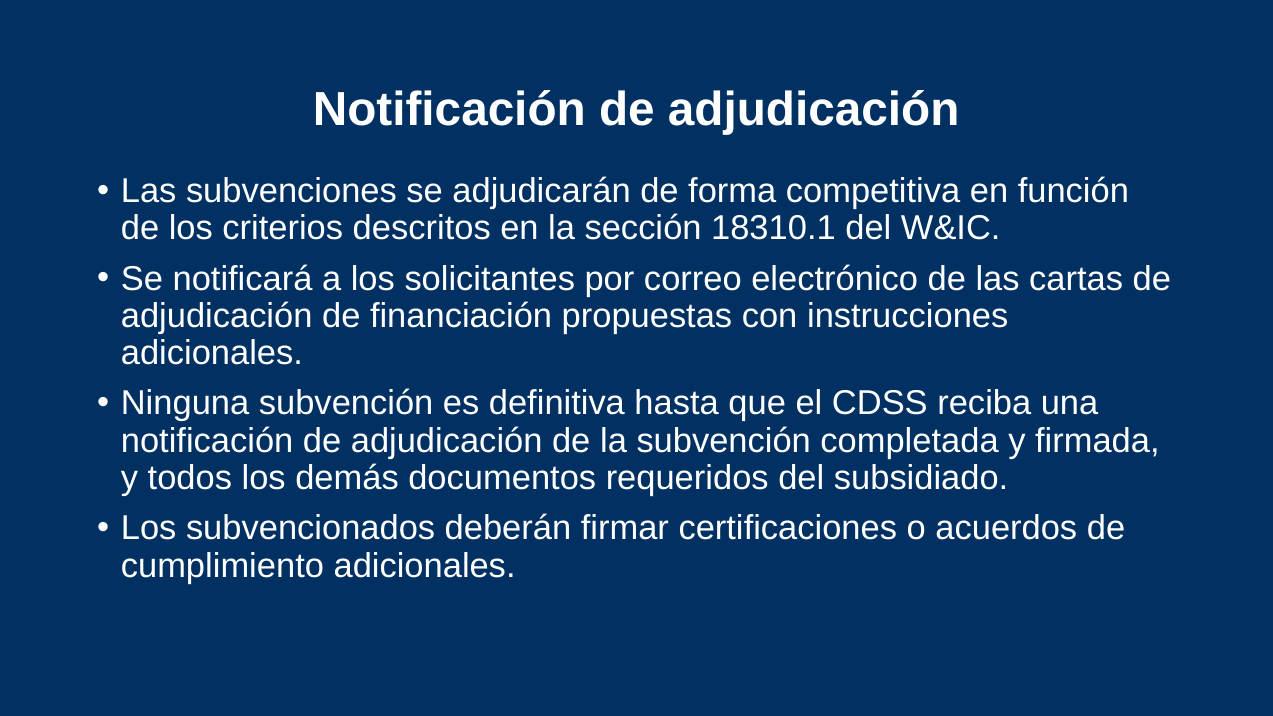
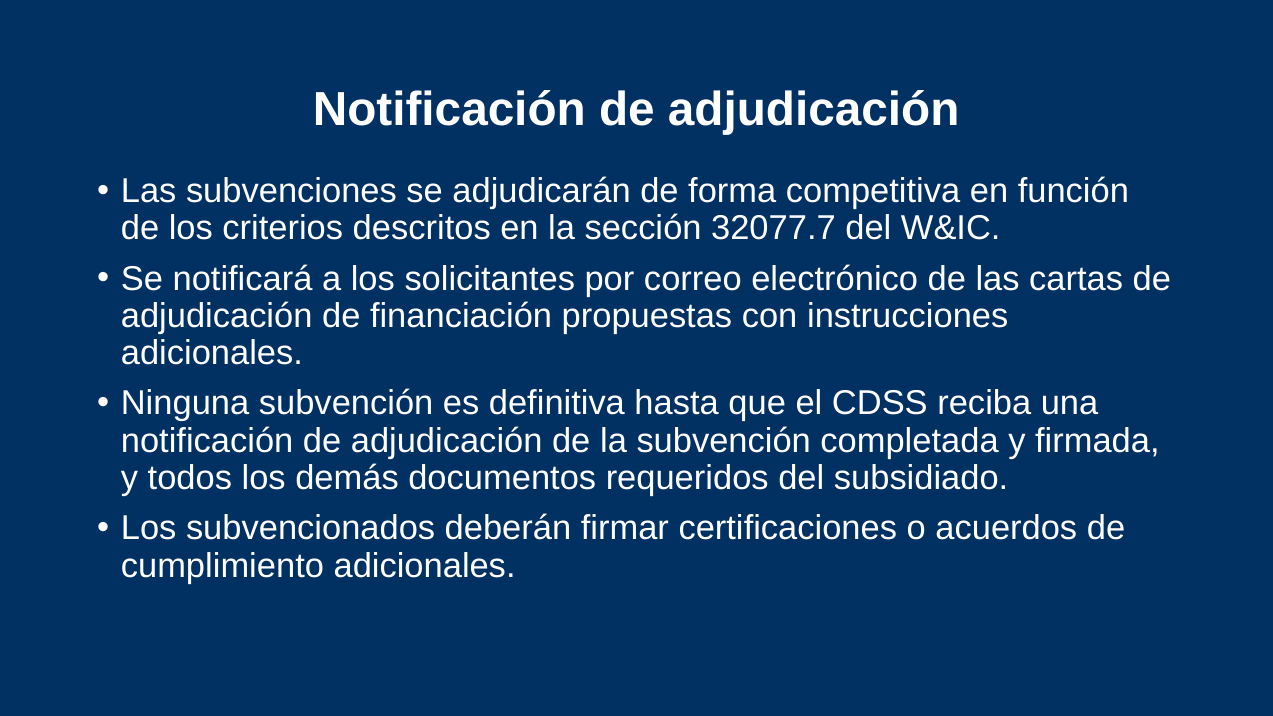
18310.1: 18310.1 -> 32077.7
